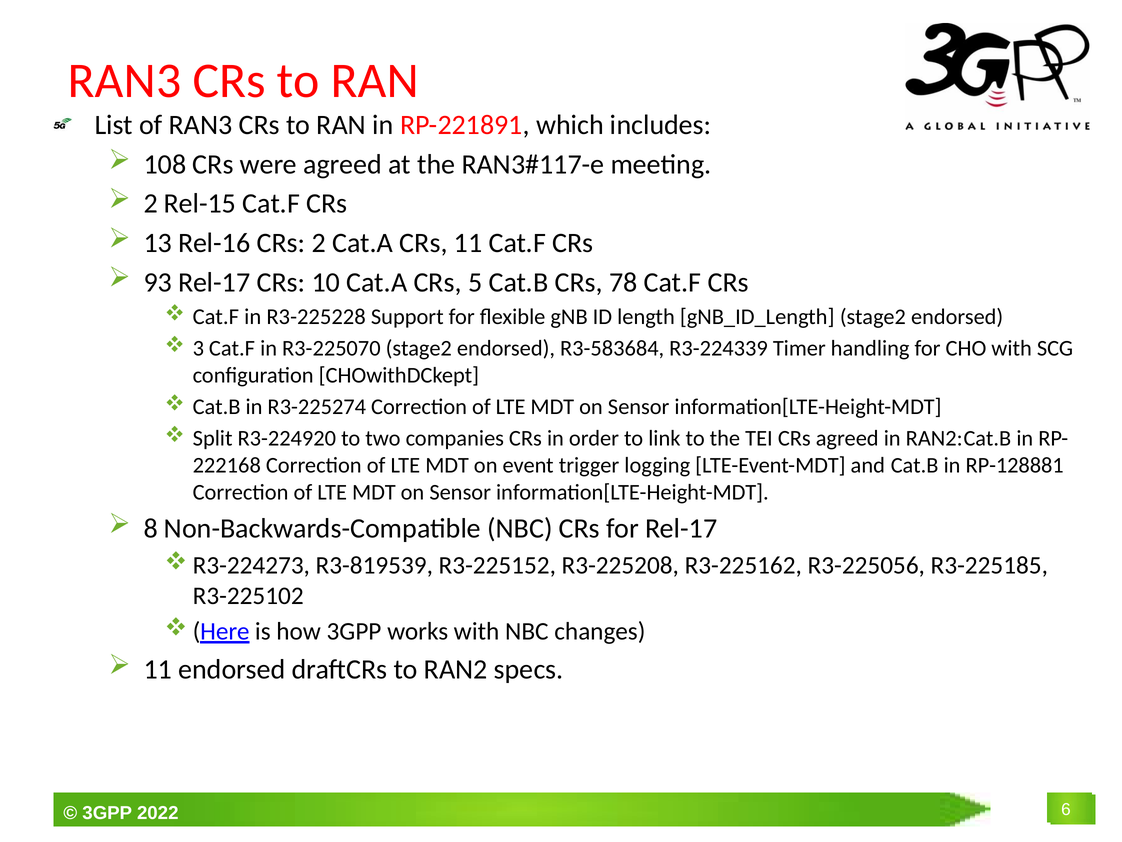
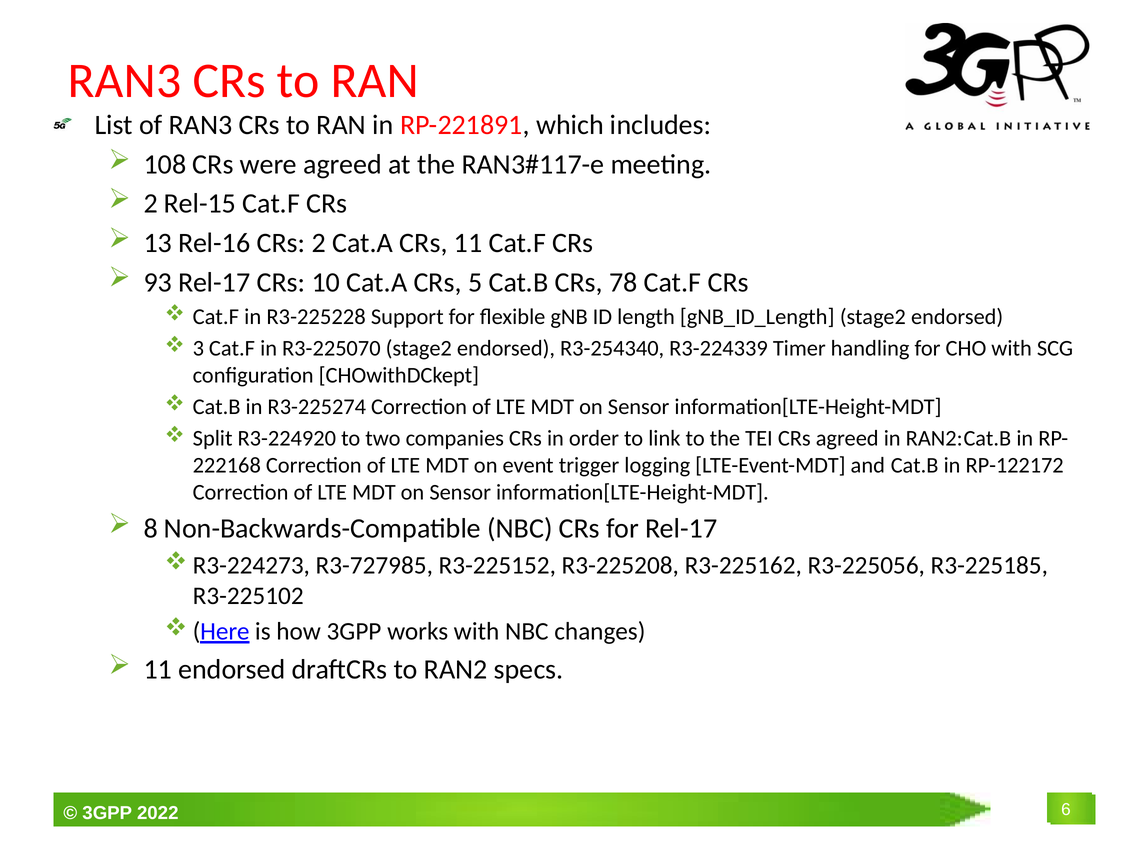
R3-583684: R3-583684 -> R3-254340
RP-128881: RP-128881 -> RP-122172
R3-819539: R3-819539 -> R3-727985
